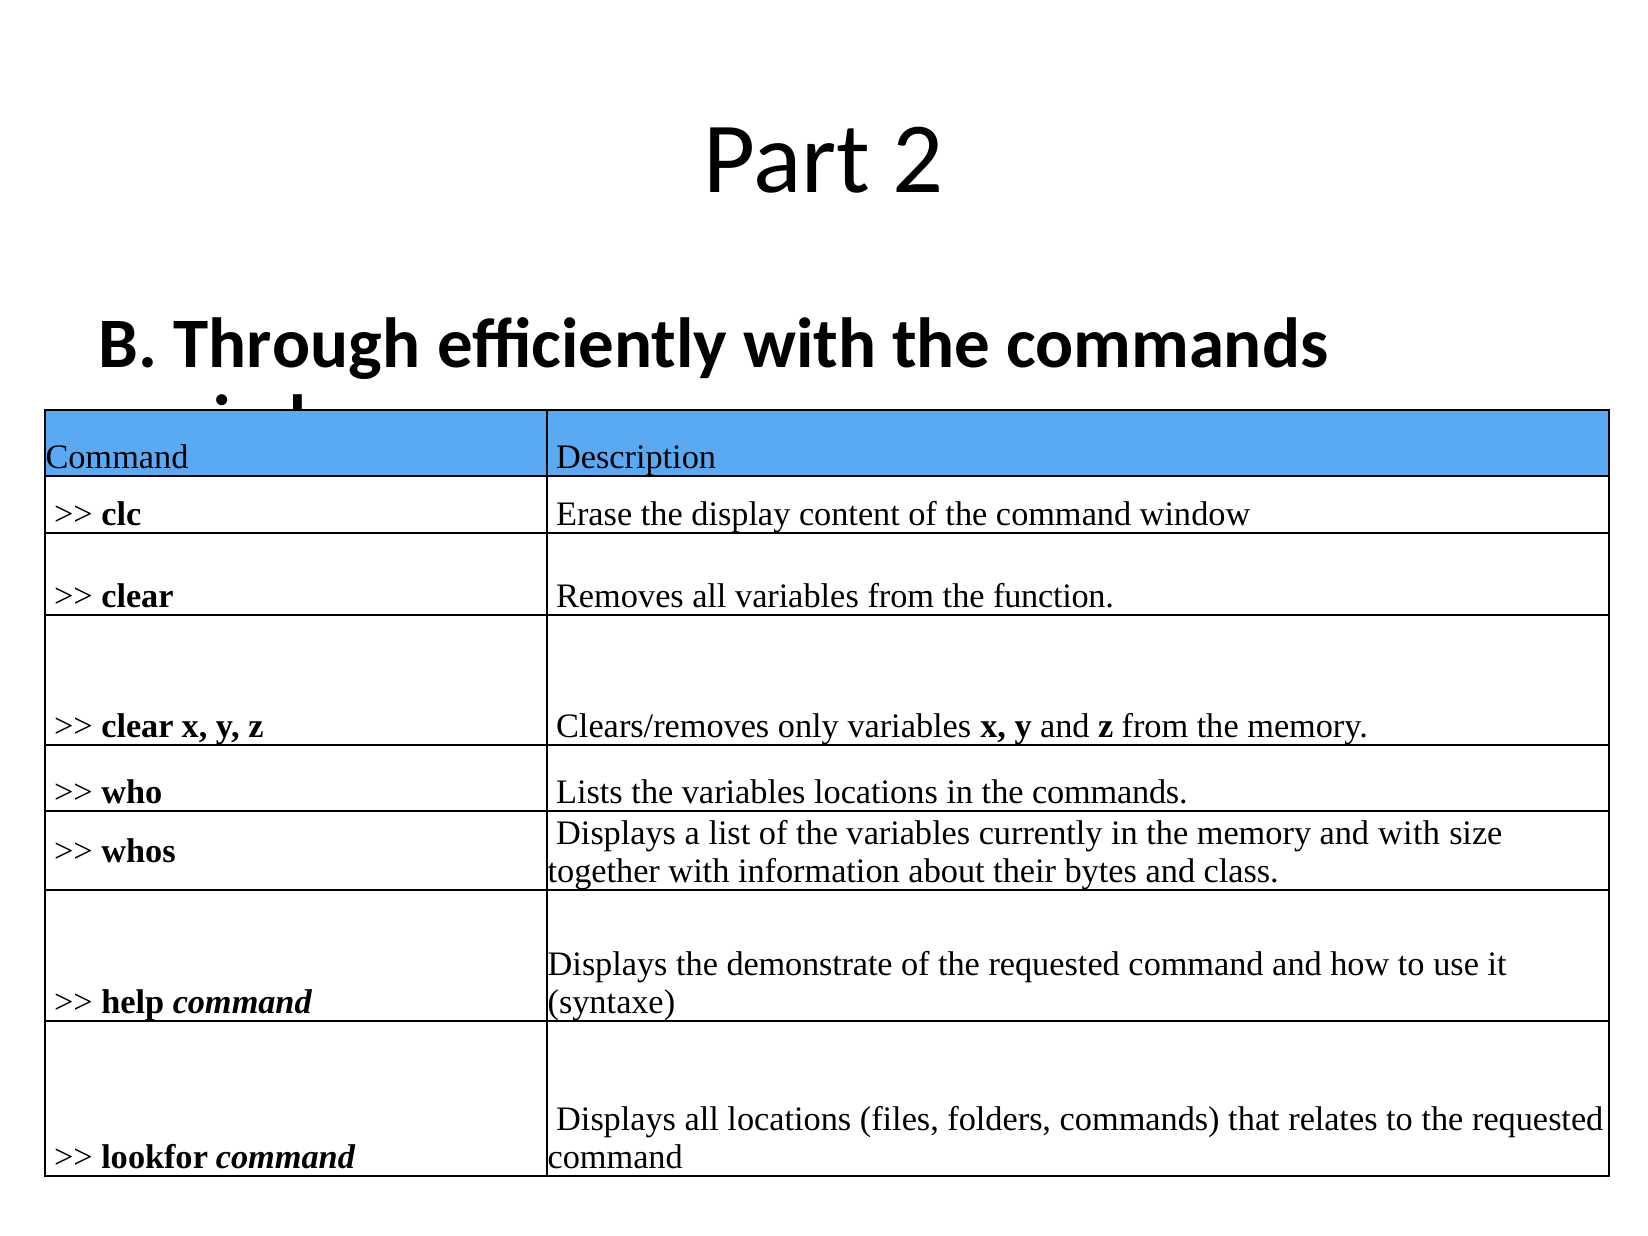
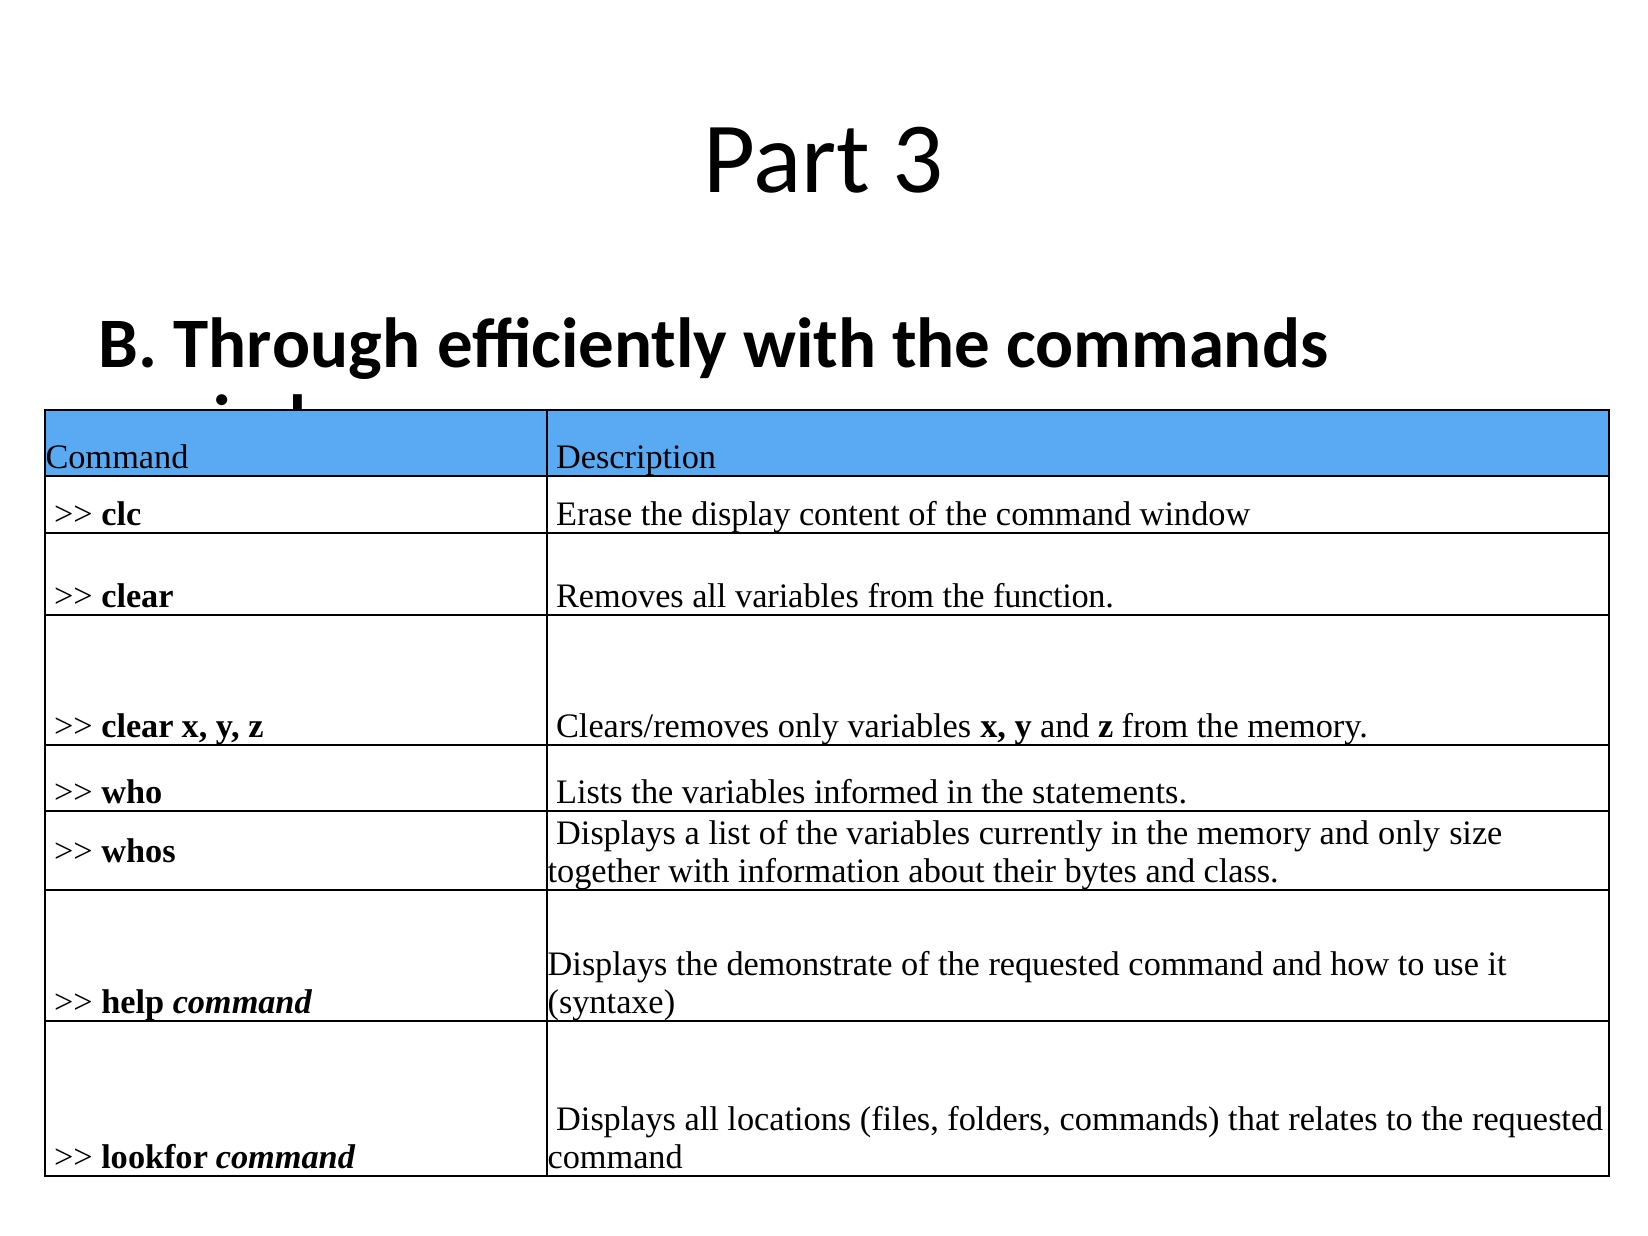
2: 2 -> 3
variables locations: locations -> informed
in the commands: commands -> statements
and with: with -> only
